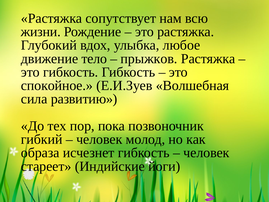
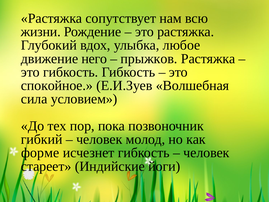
тело: тело -> него
развитию: развитию -> условием
образа: образа -> форме
